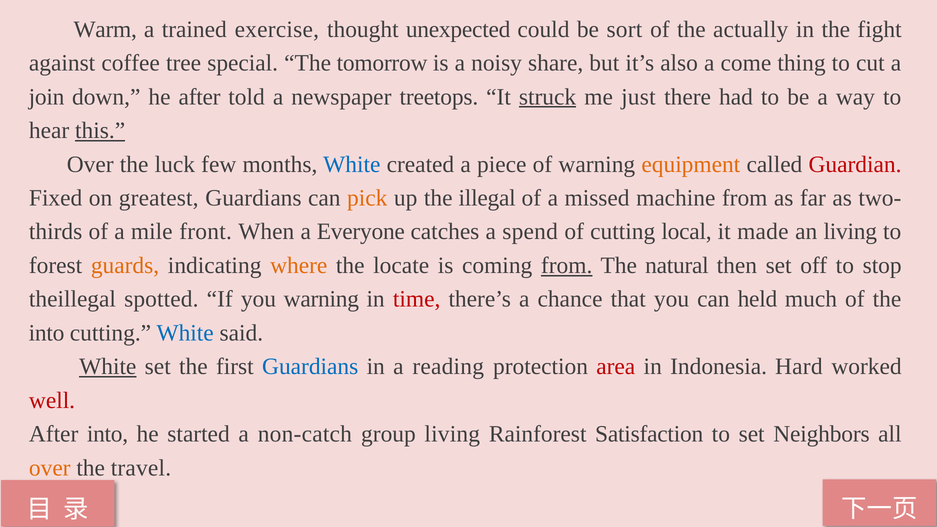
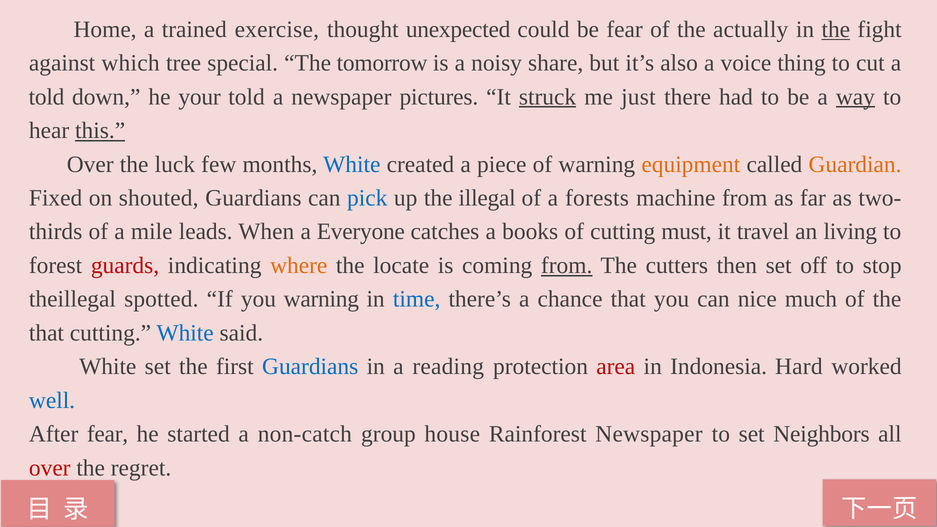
Warm: Warm -> Home
be sort: sort -> fear
the at (836, 29) underline: none -> present
coffee: coffee -> which
come: come -> voice
join at (47, 97): join -> told
he after: after -> your
treetops: treetops -> pictures
way underline: none -> present
Guardian colour: red -> orange
greatest: greatest -> shouted
pick colour: orange -> blue
missed: missed -> forests
front: front -> leads
spend: spend -> books
local: local -> must
made: made -> travel
guards colour: orange -> red
natural: natural -> cutters
time colour: red -> blue
held: held -> nice
into at (47, 333): into -> that
White at (108, 367) underline: present -> none
well colour: red -> blue
After into: into -> fear
group living: living -> house
Rainforest Satisfaction: Satisfaction -> Newspaper
over at (50, 468) colour: orange -> red
travel: travel -> regret
